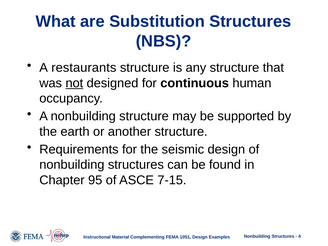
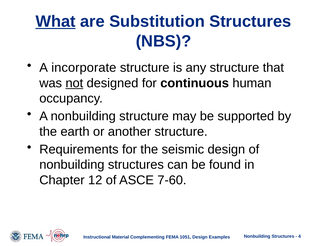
What underline: none -> present
restaurants: restaurants -> incorporate
95: 95 -> 12
7-15: 7-15 -> 7-60
